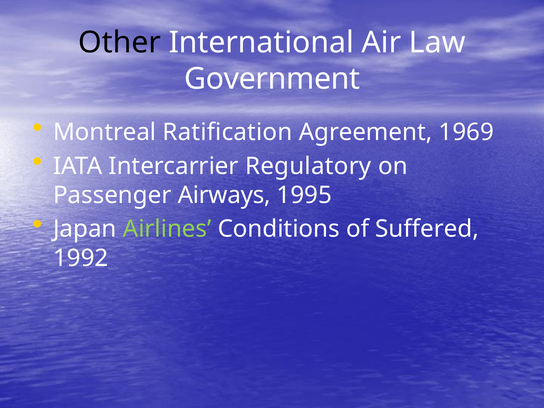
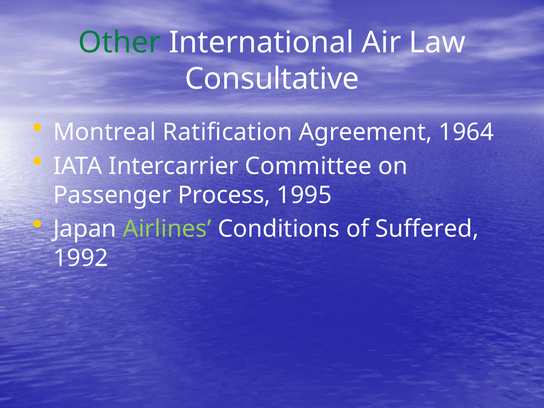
Other colour: black -> green
Government: Government -> Consultative
1969: 1969 -> 1964
Regulatory: Regulatory -> Committee
Airways: Airways -> Process
